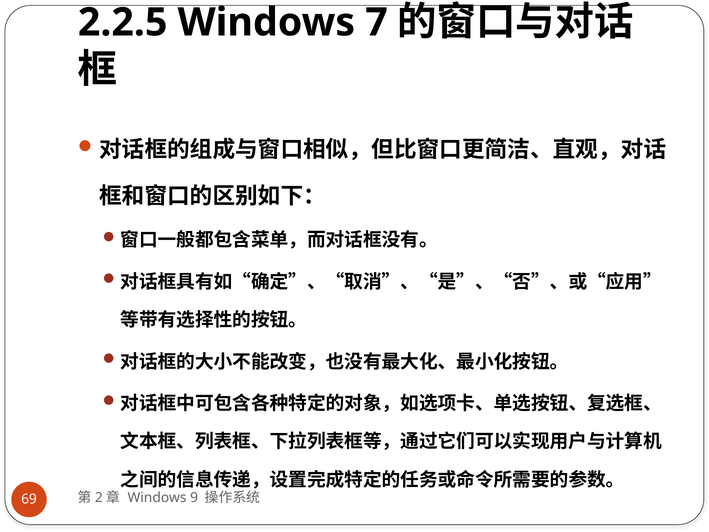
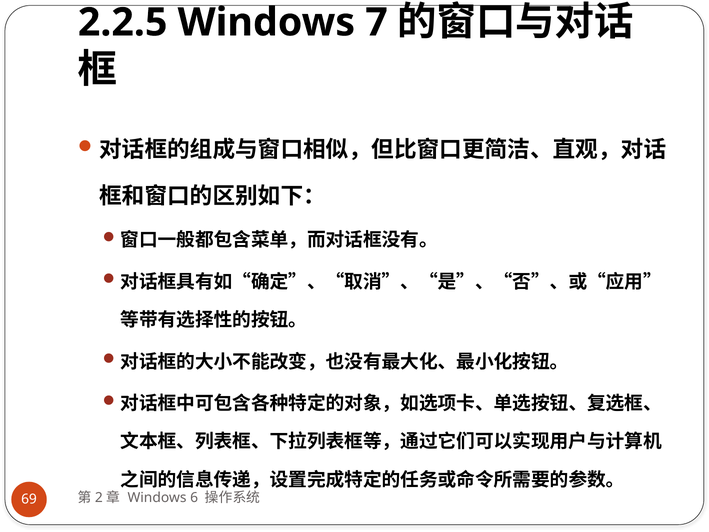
9: 9 -> 6
